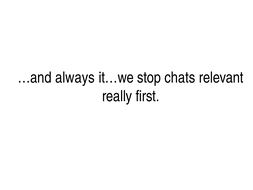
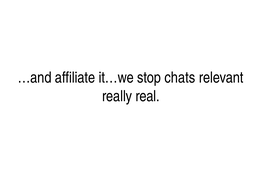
always: always -> affiliate
first: first -> real
